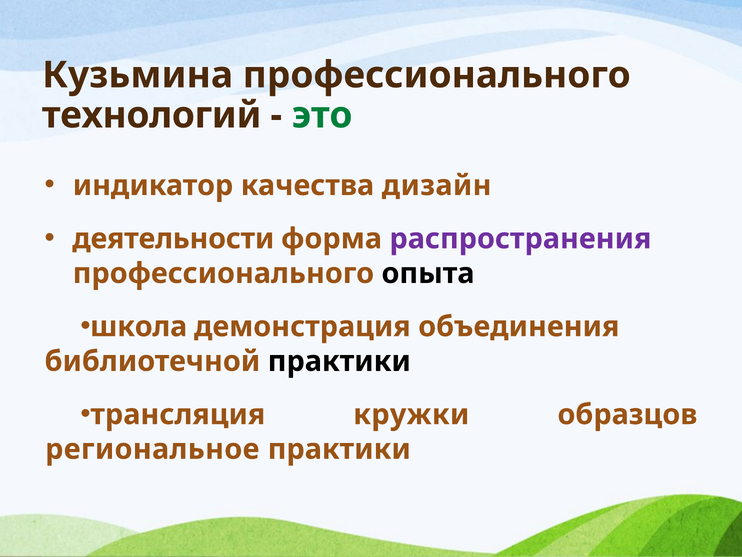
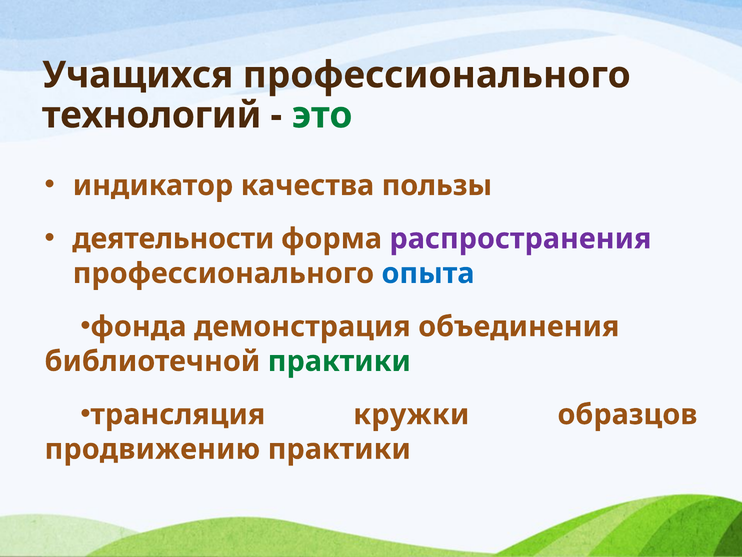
Кузьмина: Кузьмина -> Учащихся
дизайн: дизайн -> пользы
опыта colour: black -> blue
школа: школа -> фонда
практики at (339, 361) colour: black -> green
региональное: региональное -> продвижению
